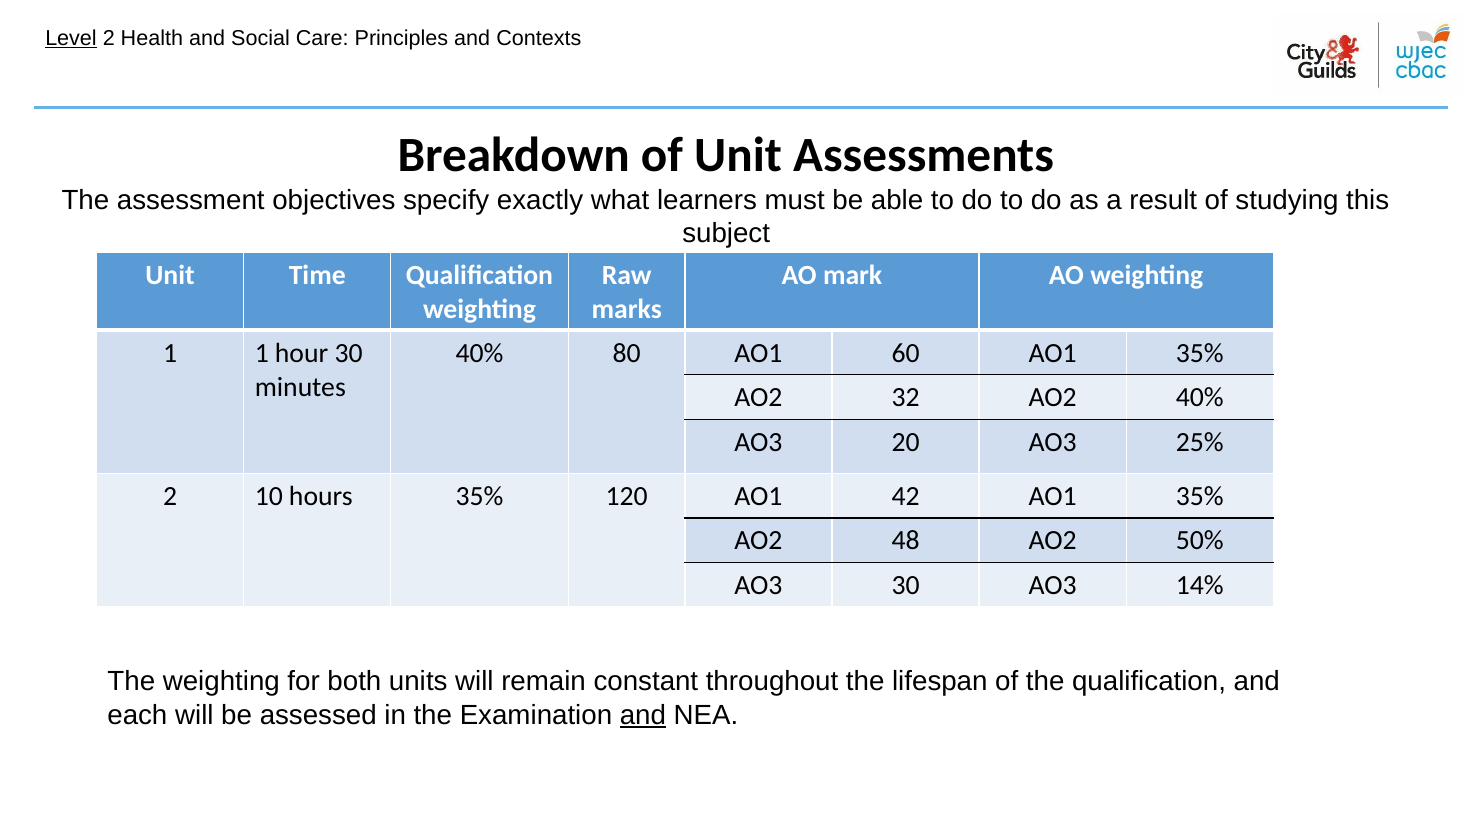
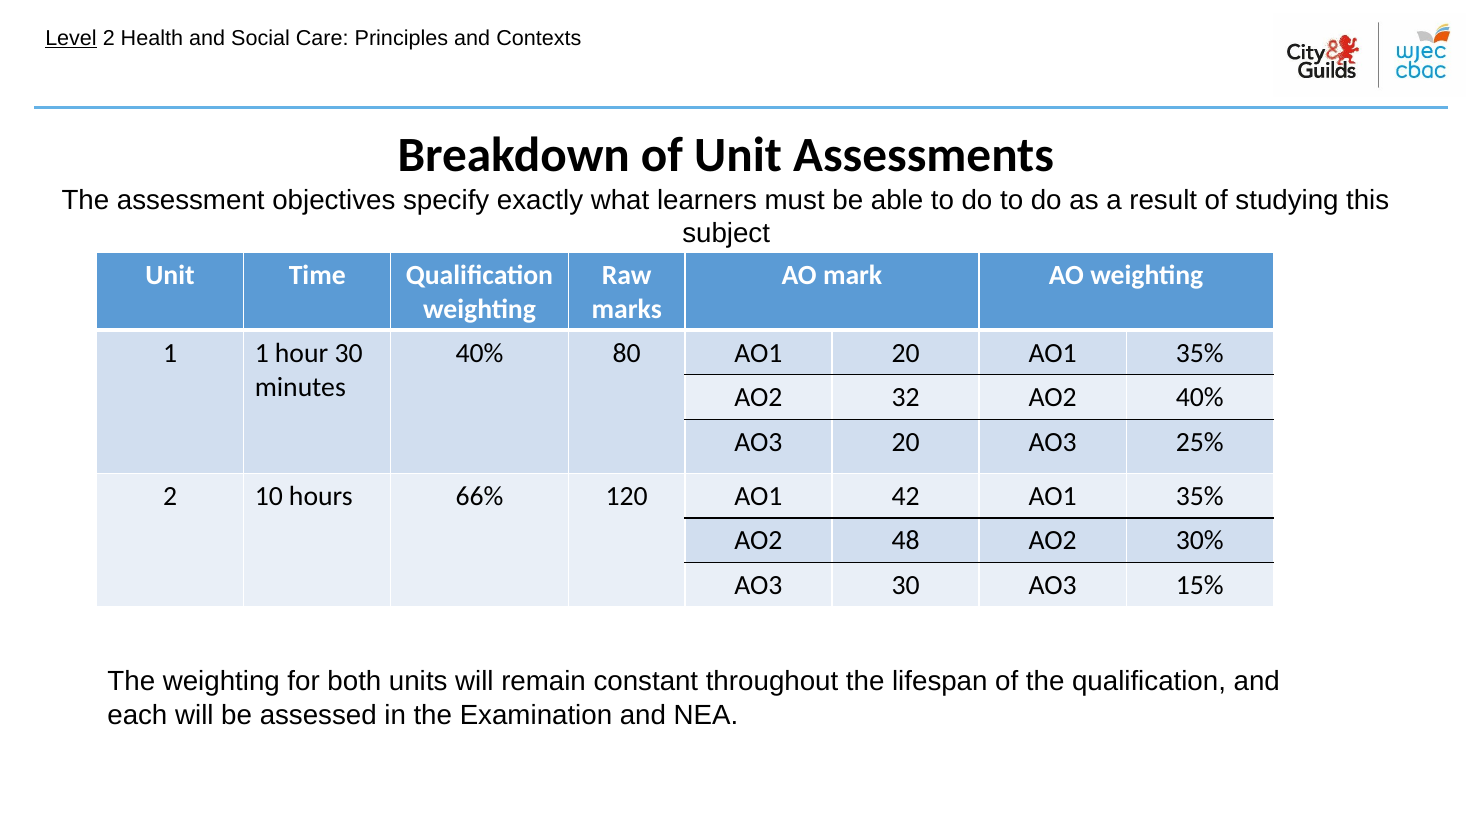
AO1 60: 60 -> 20
hours 35%: 35% -> 66%
50%: 50% -> 30%
14%: 14% -> 15%
and at (643, 715) underline: present -> none
